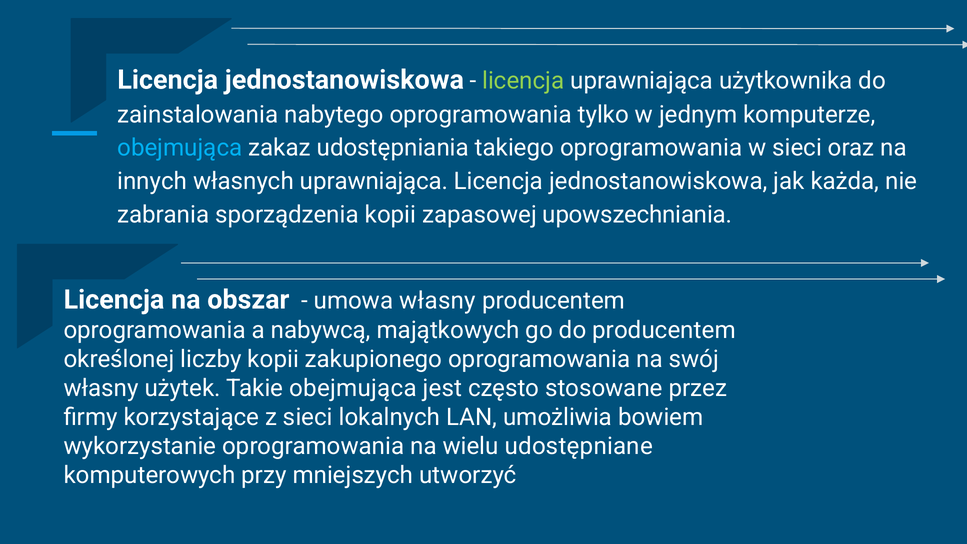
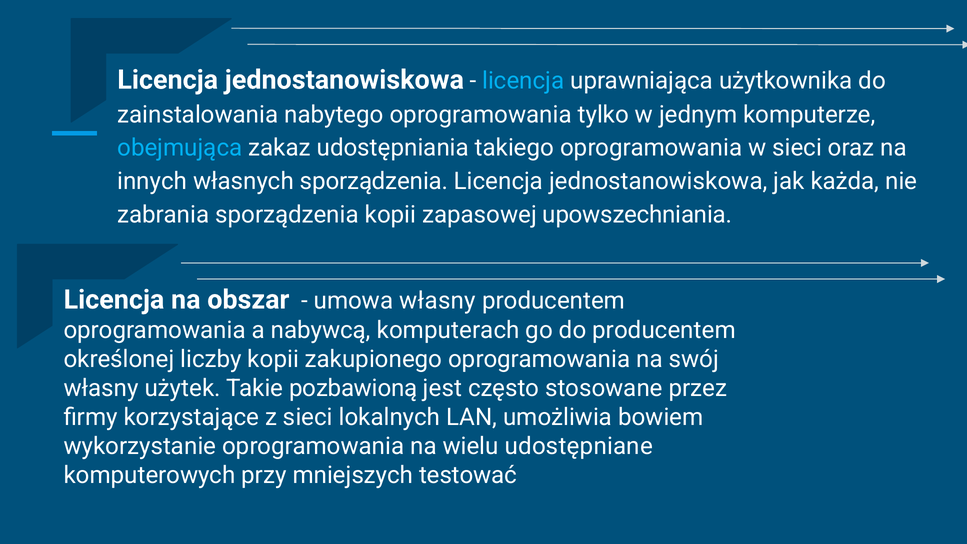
licencja at (523, 81) colour: light green -> light blue
własnych uprawniająca: uprawniająca -> sporządzenia
majątkowych: majątkowych -> komputerach
Takie obejmująca: obejmująca -> pozbawioną
utworzyć: utworzyć -> testować
